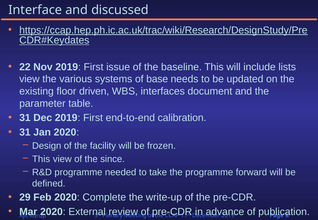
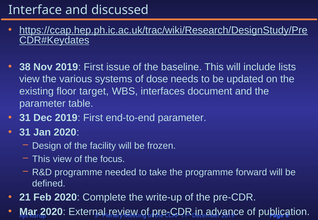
22: 22 -> 38
base: base -> dose
driven: driven -> target
end-to-end calibration: calibration -> parameter
since: since -> focus
29: 29 -> 21
